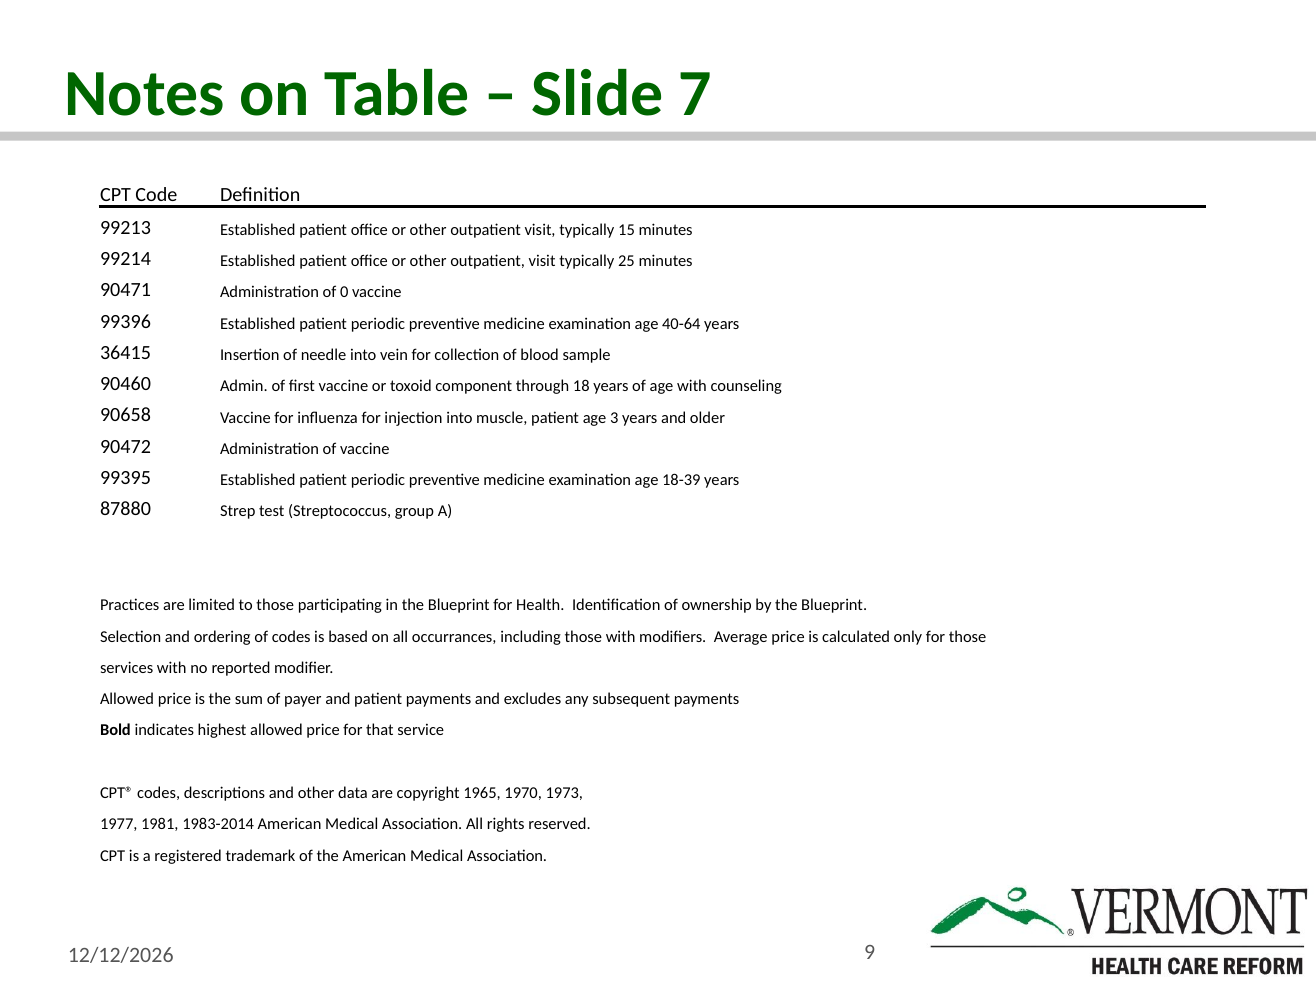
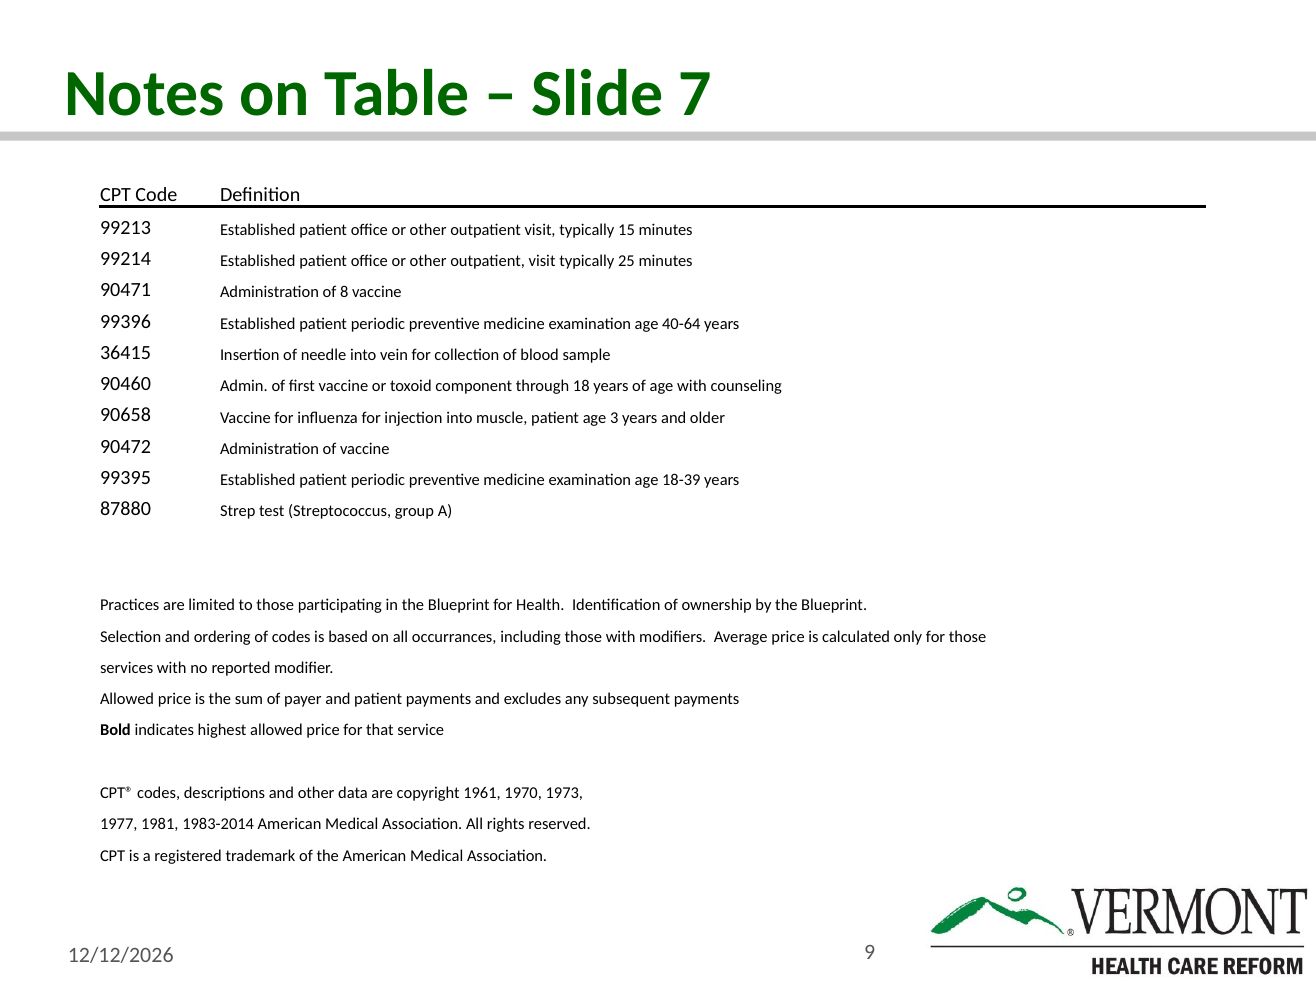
0: 0 -> 8
1965: 1965 -> 1961
